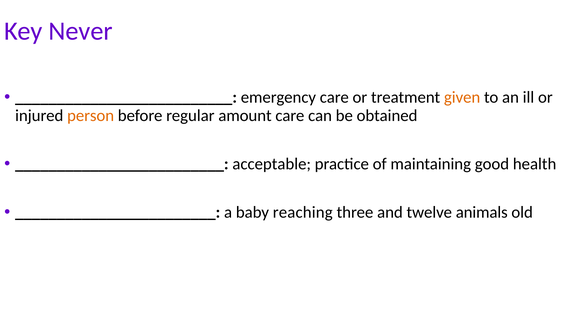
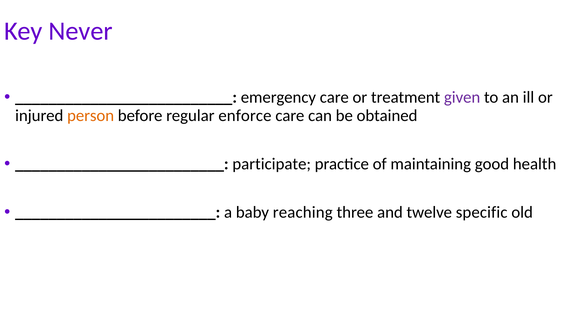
given colour: orange -> purple
amount: amount -> enforce
acceptable: acceptable -> participate
animals: animals -> specific
